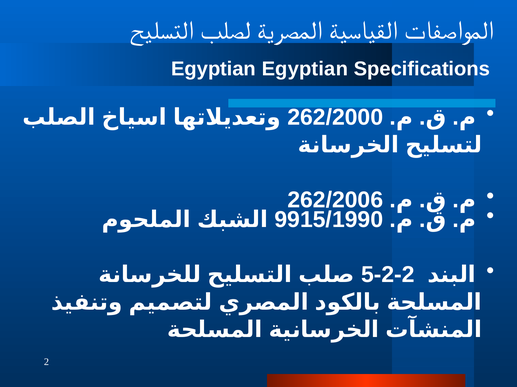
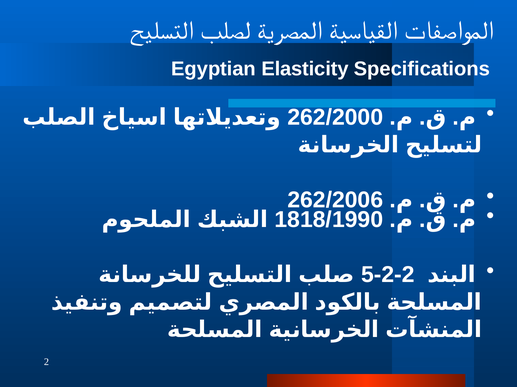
Egyptian Egyptian: Egyptian -> Elasticity
9915/1990: 9915/1990 -> 1818/1990
